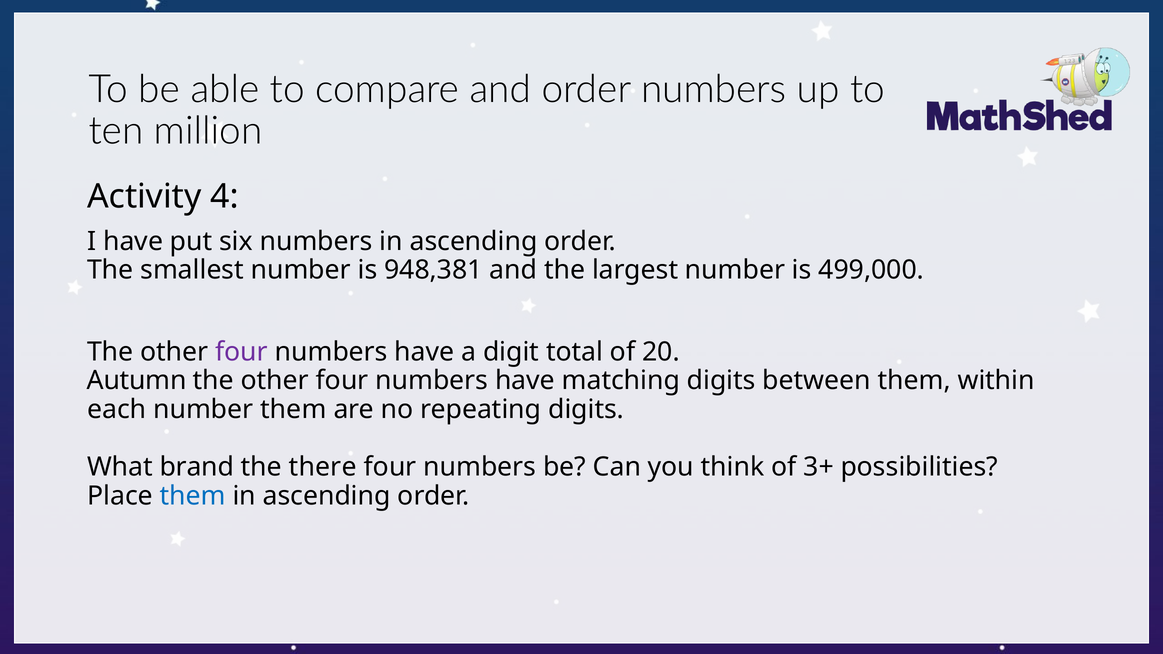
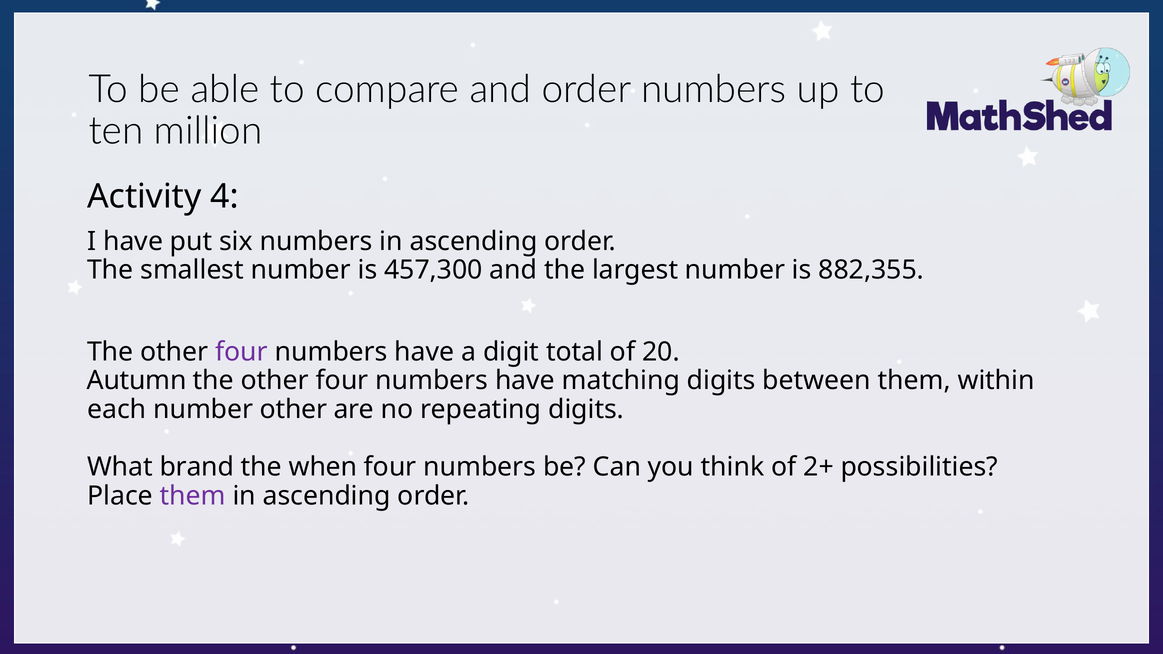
948,381: 948,381 -> 457,300
499,000: 499,000 -> 882,355
number them: them -> other
there: there -> when
3+: 3+ -> 2+
them at (193, 496) colour: blue -> purple
